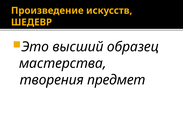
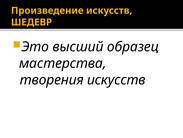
творения предмет: предмет -> искусств
